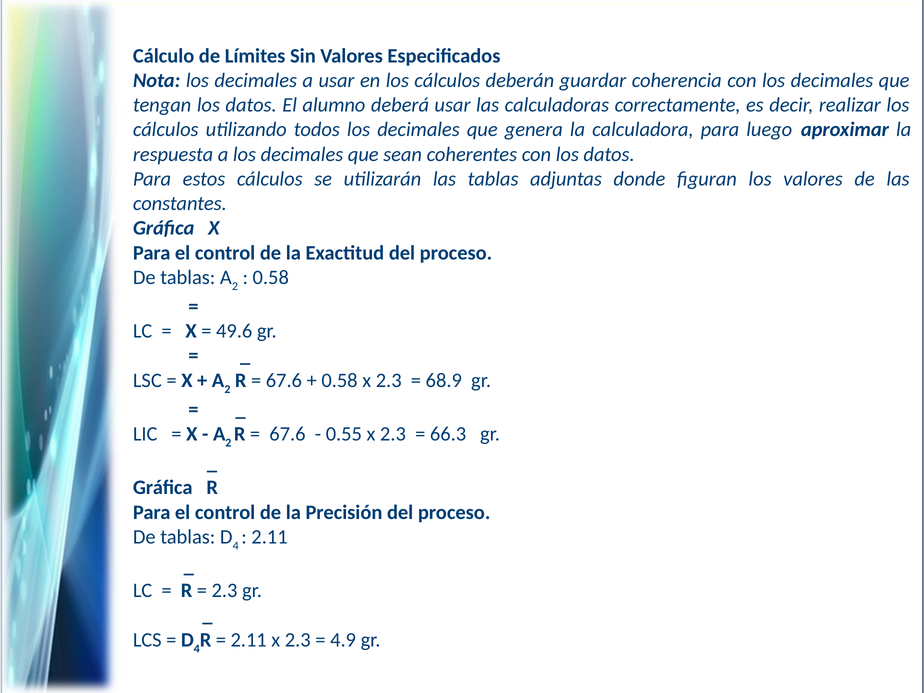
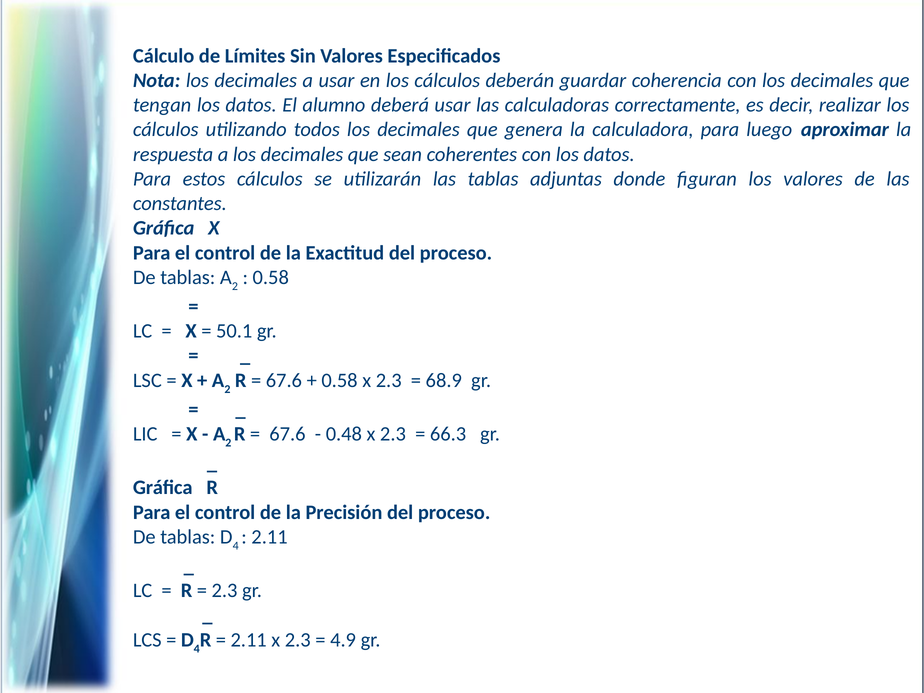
49.6: 49.6 -> 50.1
0.55: 0.55 -> 0.48
